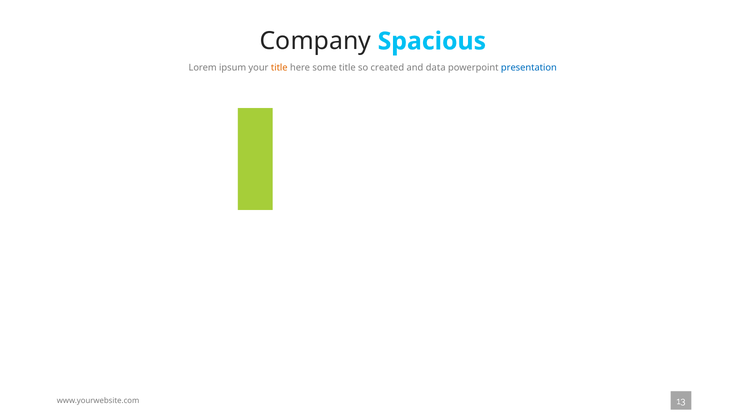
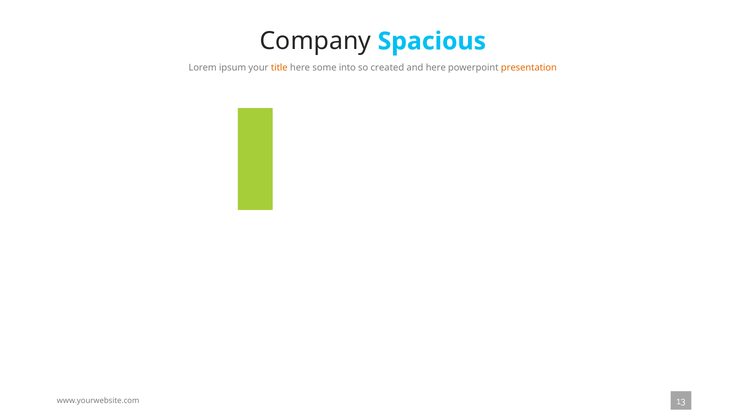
some title: title -> into
and data: data -> here
presentation colour: blue -> orange
